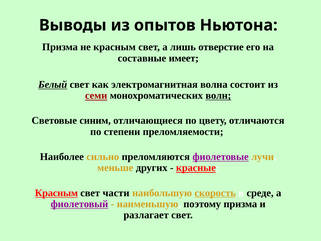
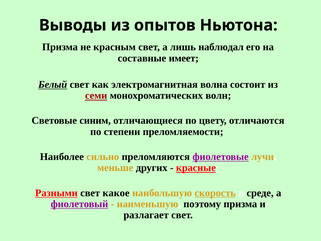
отверстие: отверстие -> наблюдал
волн underline: present -> none
Красным at (56, 193): Красным -> Разными
части: части -> какое
